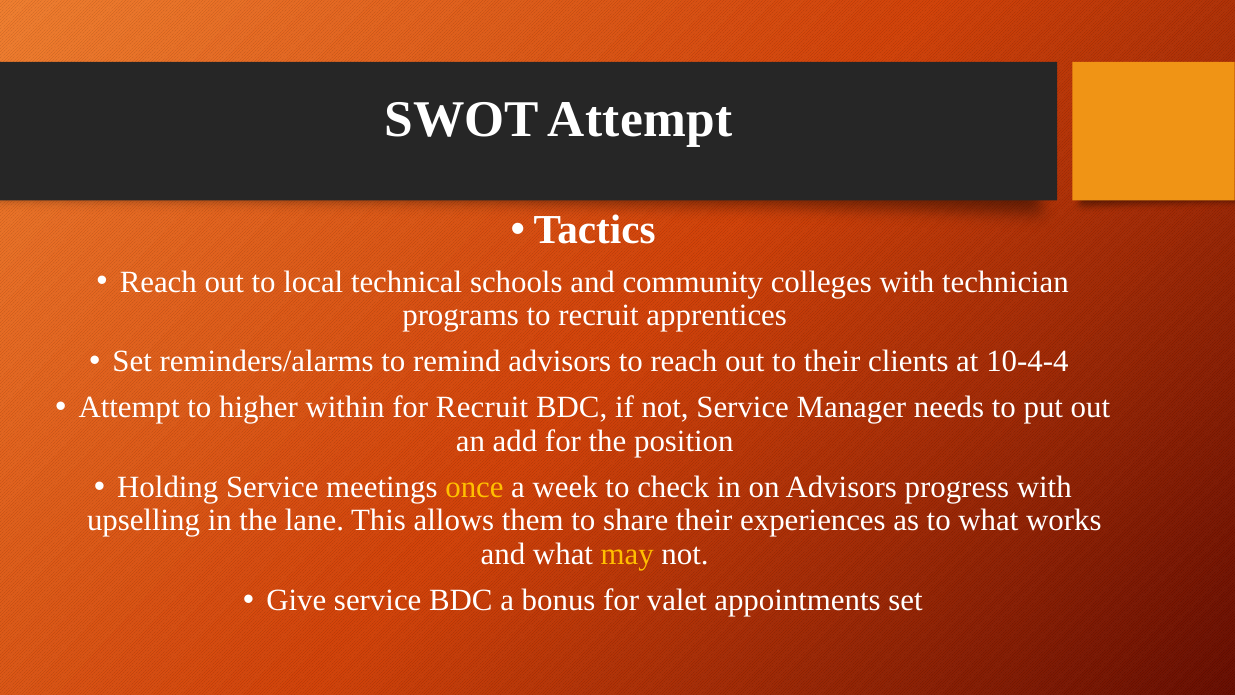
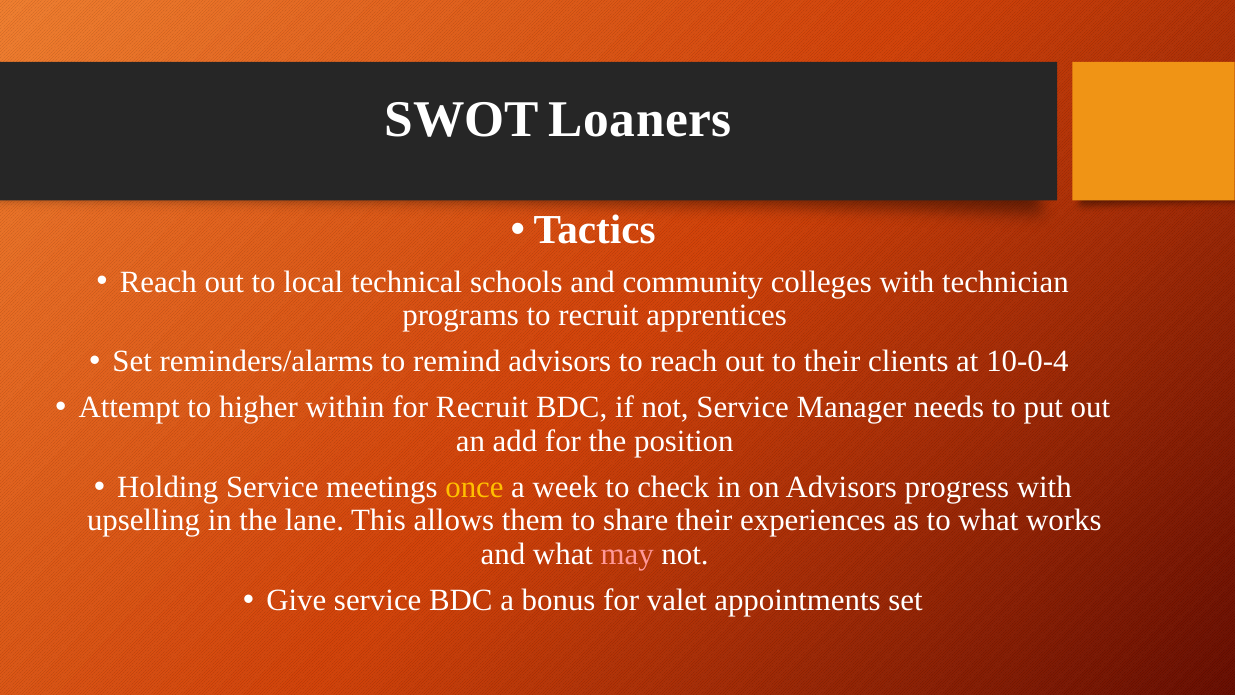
SWOT Attempt: Attempt -> Loaners
10-4-4: 10-4-4 -> 10-0-4
may colour: yellow -> pink
